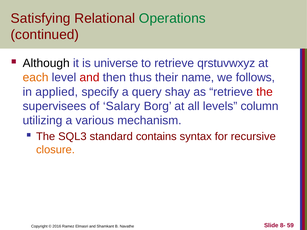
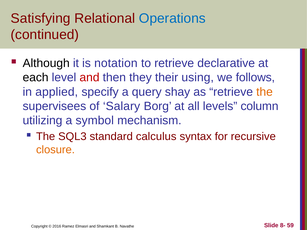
Operations colour: green -> blue
universe: universe -> notation
qrstuvwxyz: qrstuvwxyz -> declarative
each colour: orange -> black
thus: thus -> they
name: name -> using
the at (265, 92) colour: red -> orange
various: various -> symbol
contains: contains -> calculus
